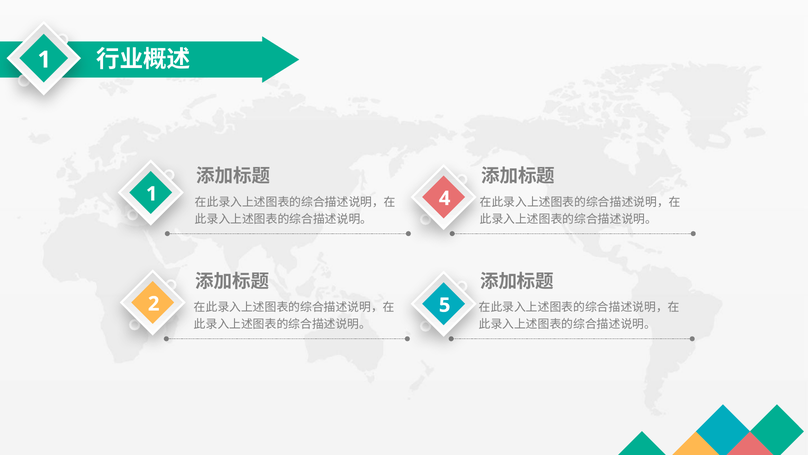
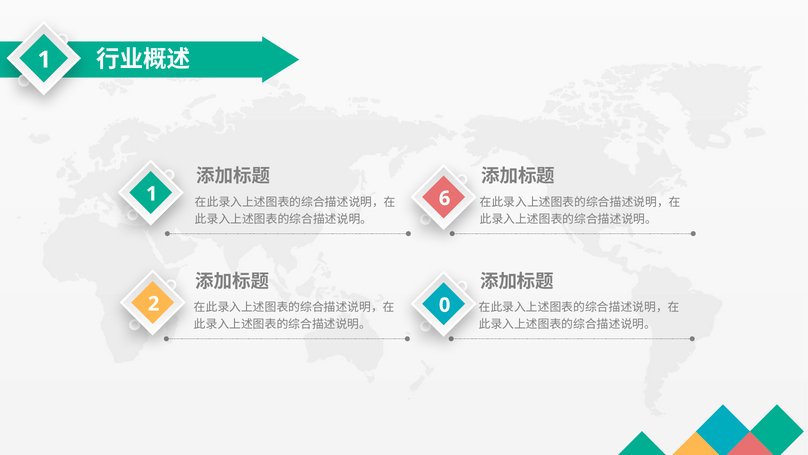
4: 4 -> 6
5: 5 -> 0
